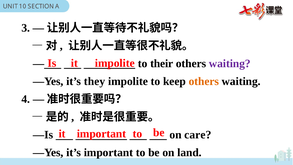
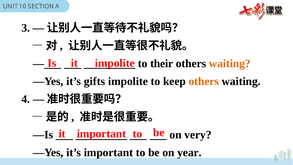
waiting at (230, 64) colour: purple -> orange
they: they -> gifts
care: care -> very
land: land -> year
